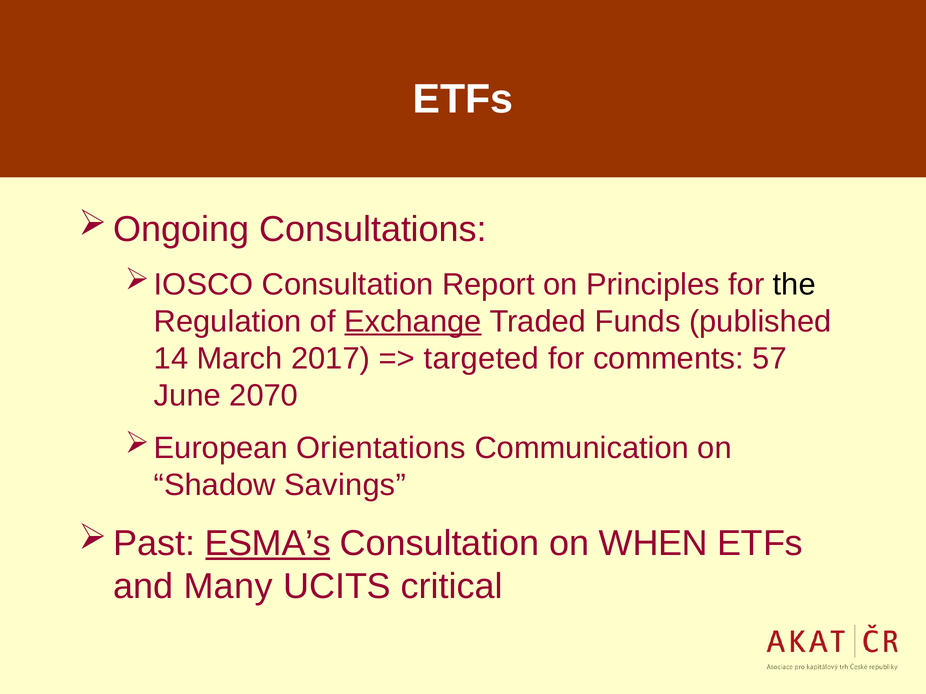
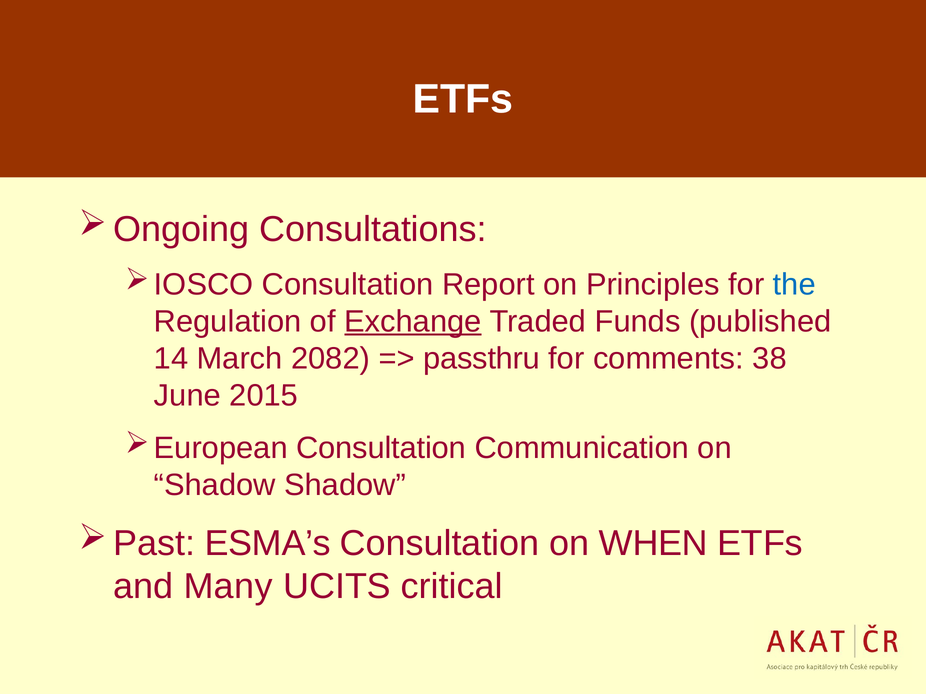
the colour: black -> blue
2017: 2017 -> 2082
targeted: targeted -> passthru
57: 57 -> 38
2070: 2070 -> 2015
Orientations at (381, 448): Orientations -> Consultation
Shadow Savings: Savings -> Shadow
ESMA’s underline: present -> none
